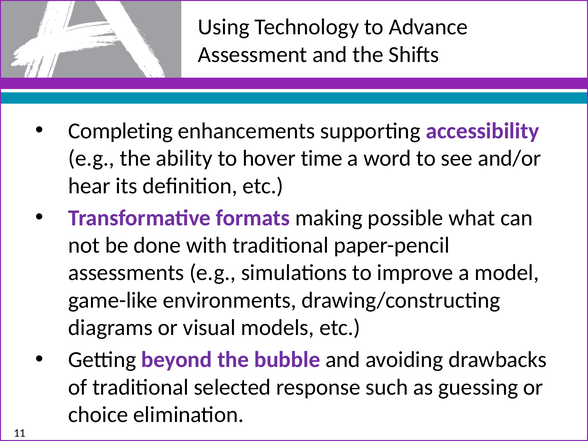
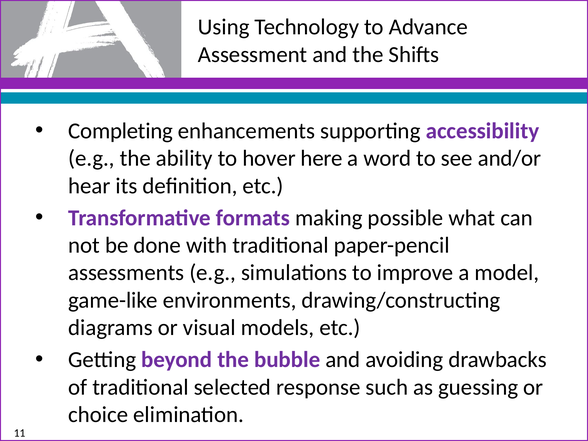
time: time -> here
